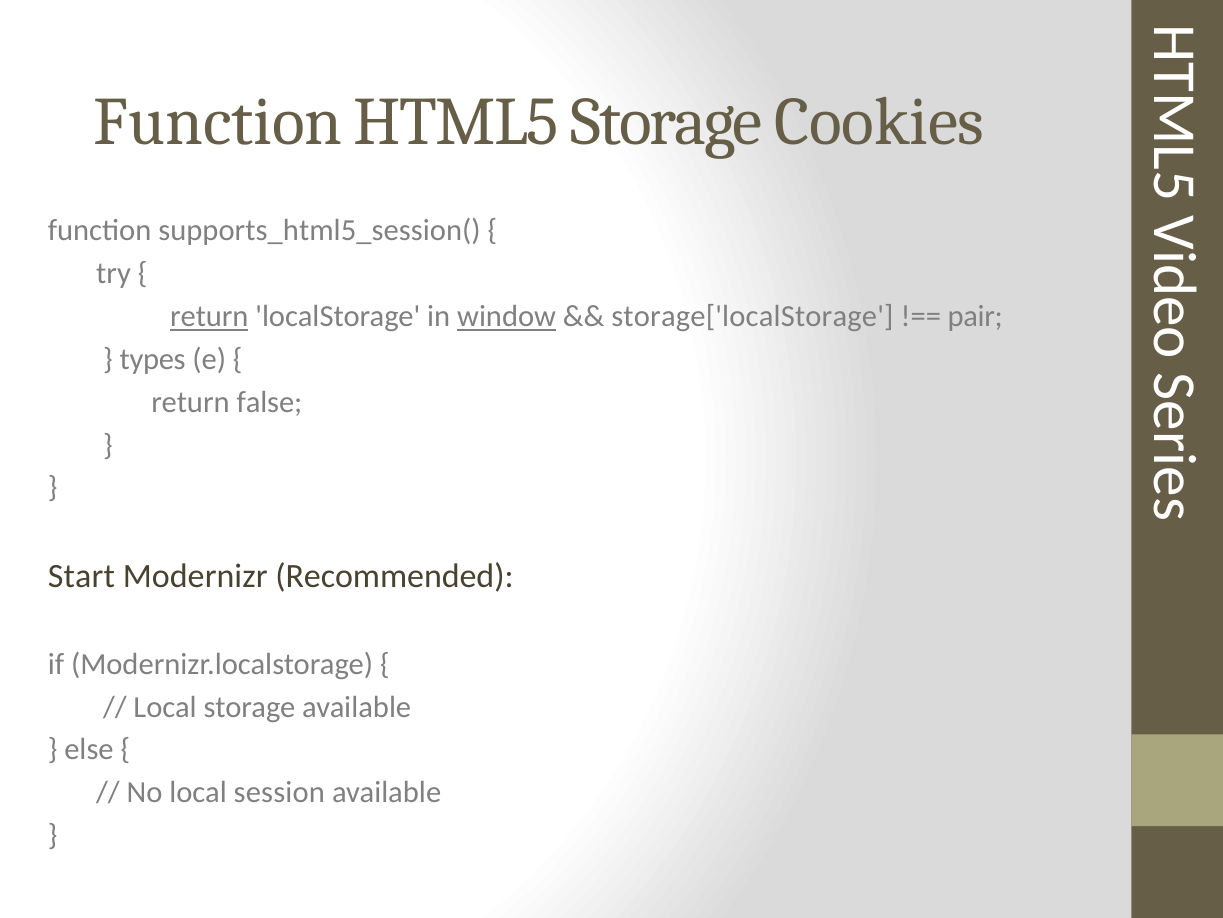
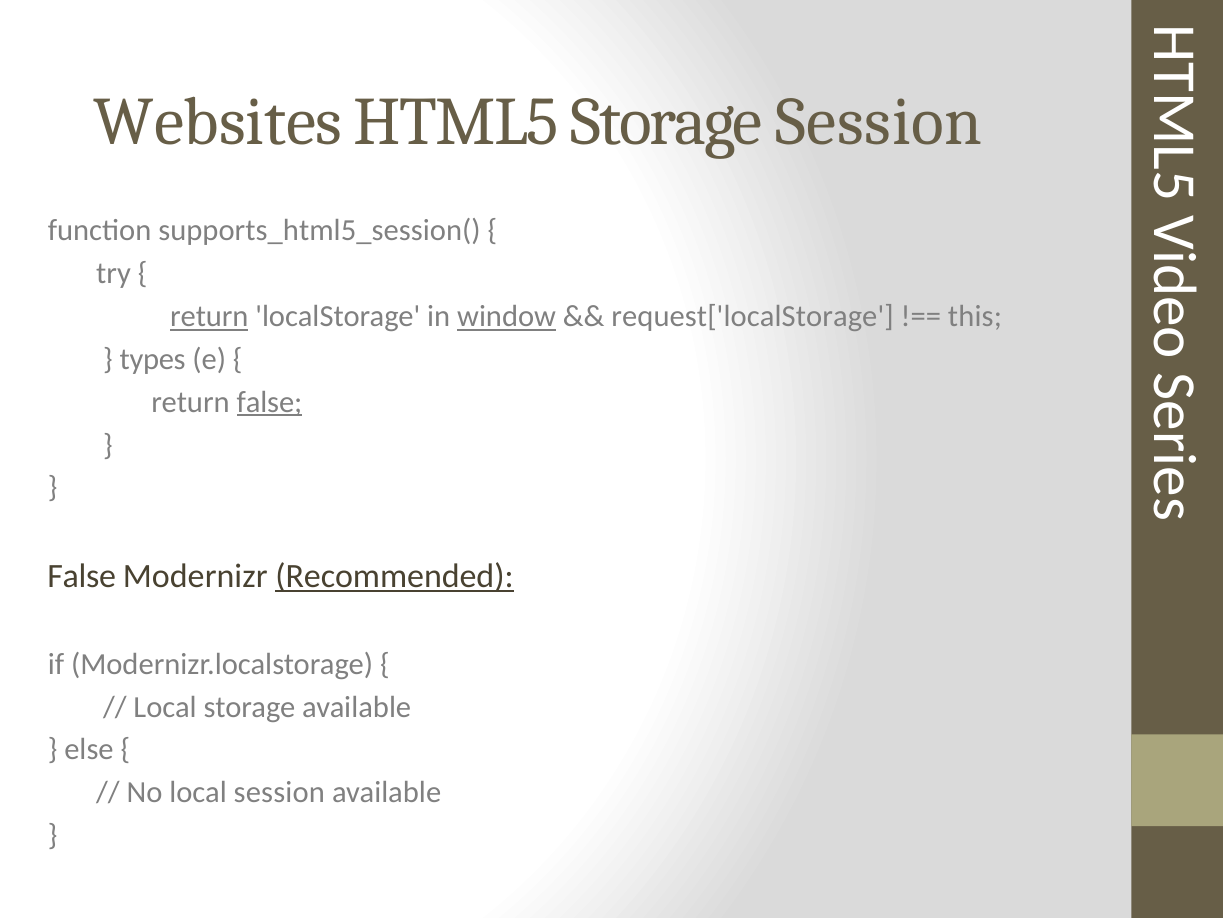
Function at (218, 122): Function -> Websites
Storage Cookies: Cookies -> Session
storage['localStorage: storage['localStorage -> request['localStorage
pair: pair -> this
false at (269, 402) underline: none -> present
Start at (81, 576): Start -> False
Recommended underline: none -> present
